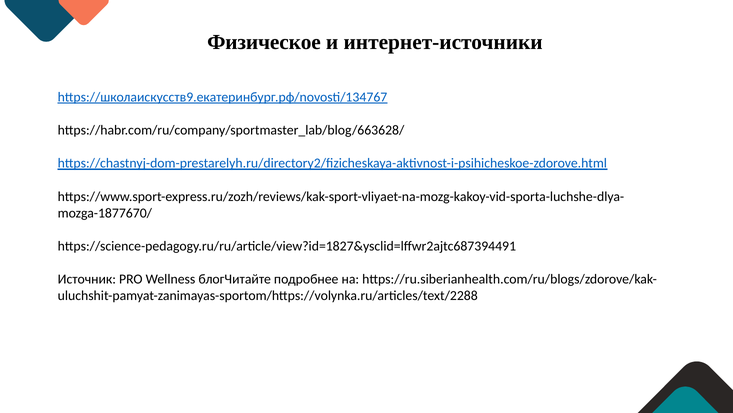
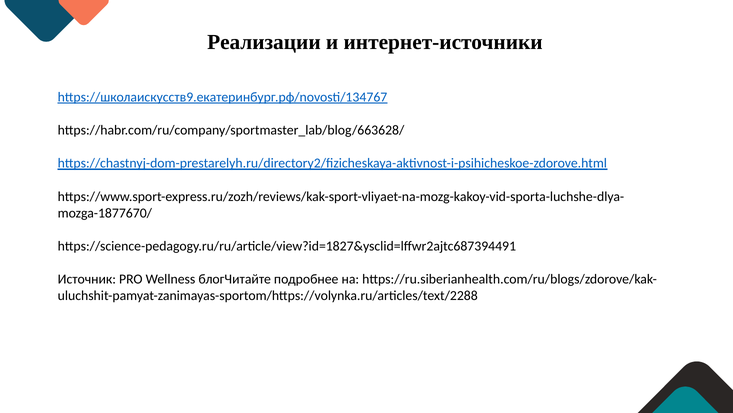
Физическое: Физическое -> Реализации
